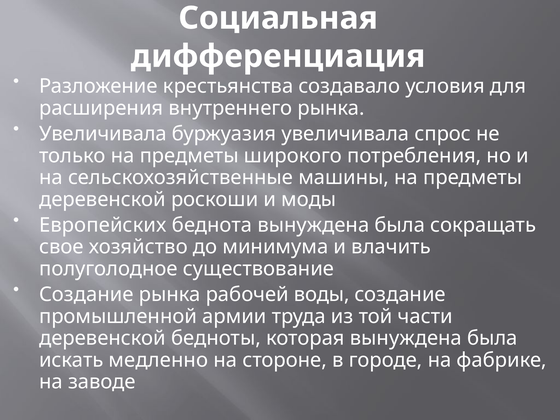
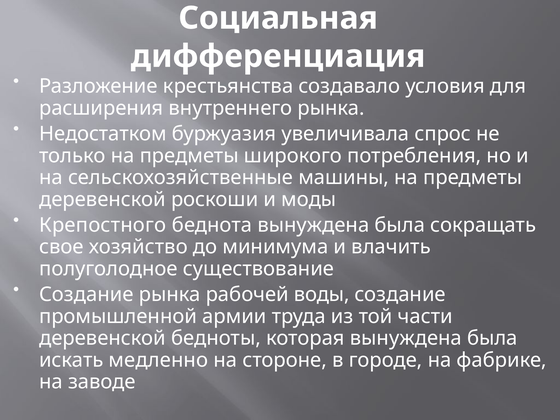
Увеличивала at (103, 134): Увеличивала -> Недостатком
Европейских: Европейских -> Крепостного
